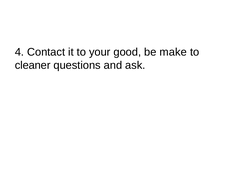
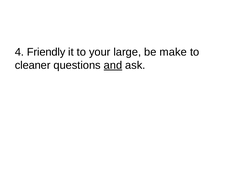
Contact: Contact -> Friendly
good: good -> large
and underline: none -> present
